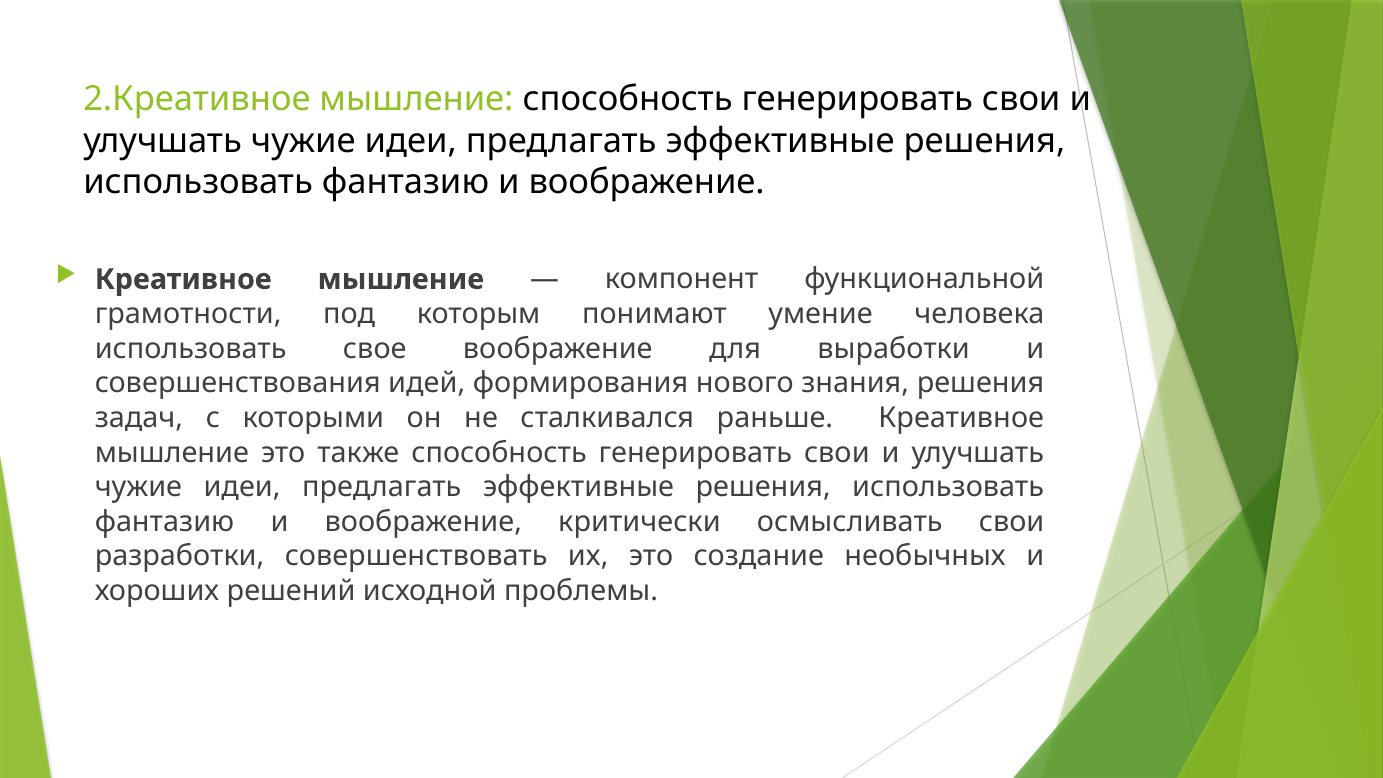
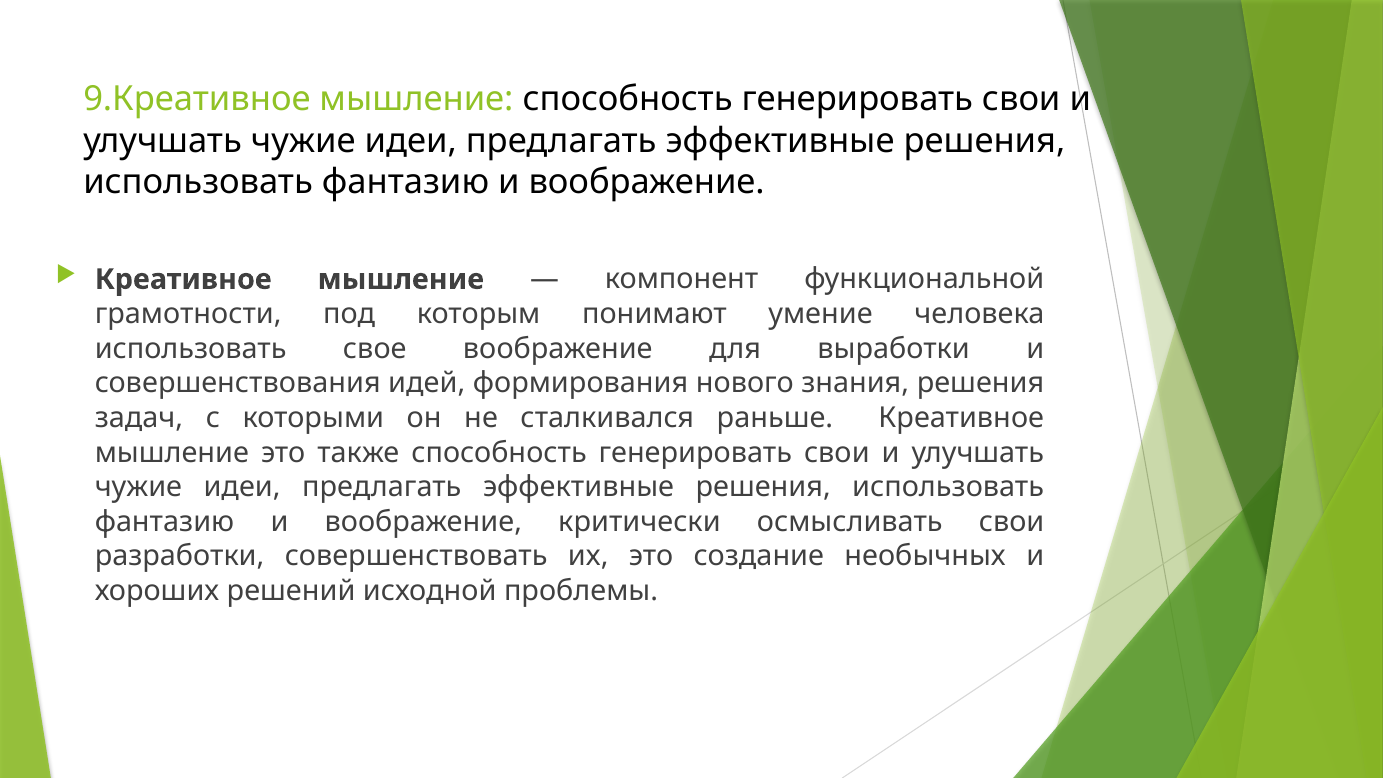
2.Креативное: 2.Креативное -> 9.Креативное
